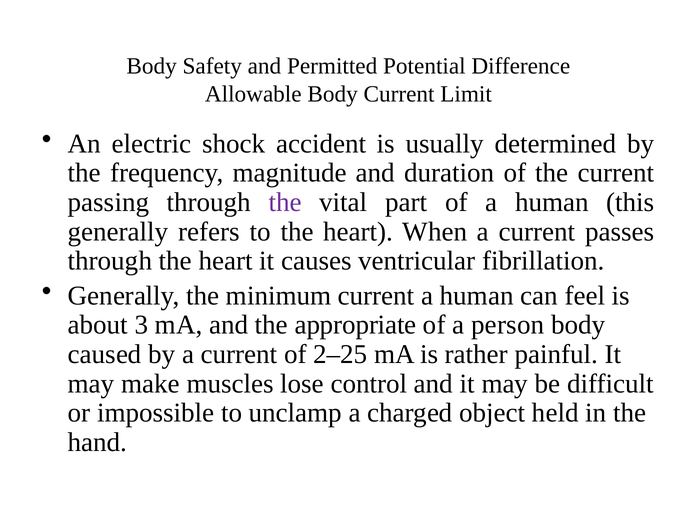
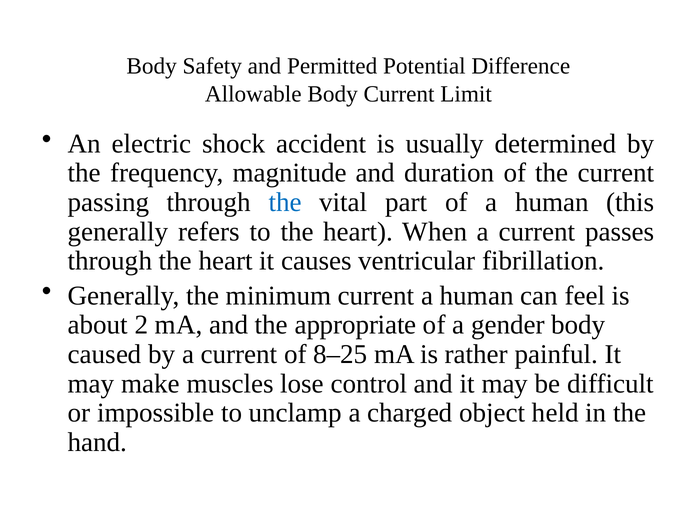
the at (285, 202) colour: purple -> blue
3: 3 -> 2
person: person -> gender
2–25: 2–25 -> 8–25
